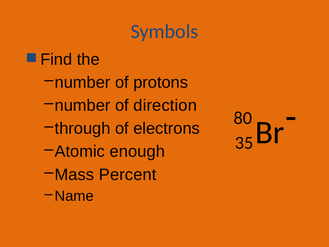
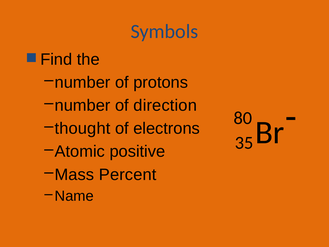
through: through -> thought
enough: enough -> positive
